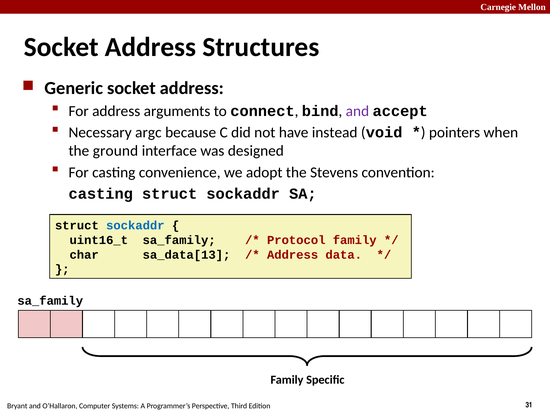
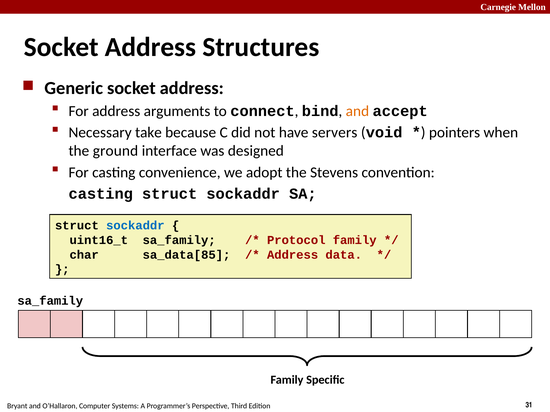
and at (357, 111) colour: purple -> orange
argc: argc -> take
instead: instead -> servers
sa_data[13: sa_data[13 -> sa_data[85
